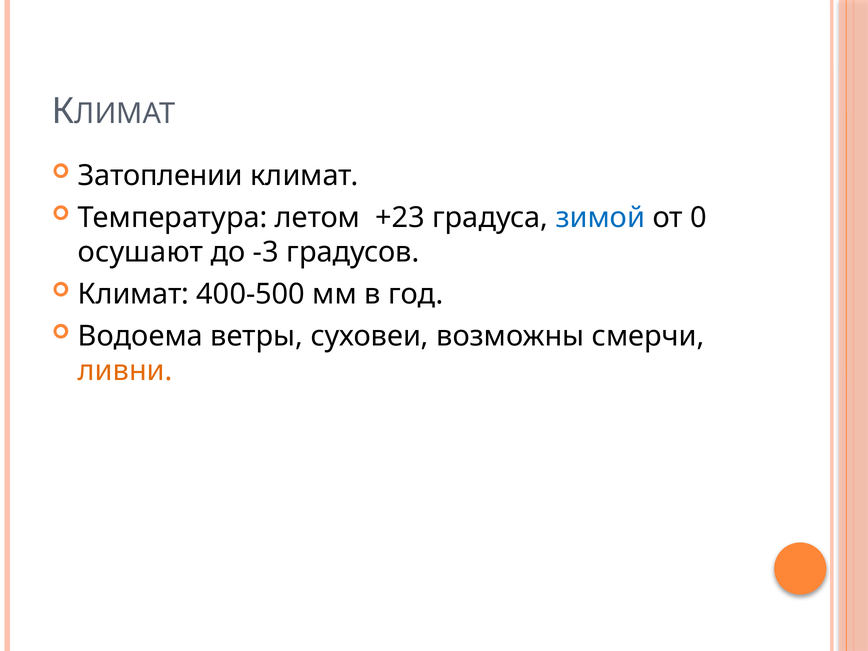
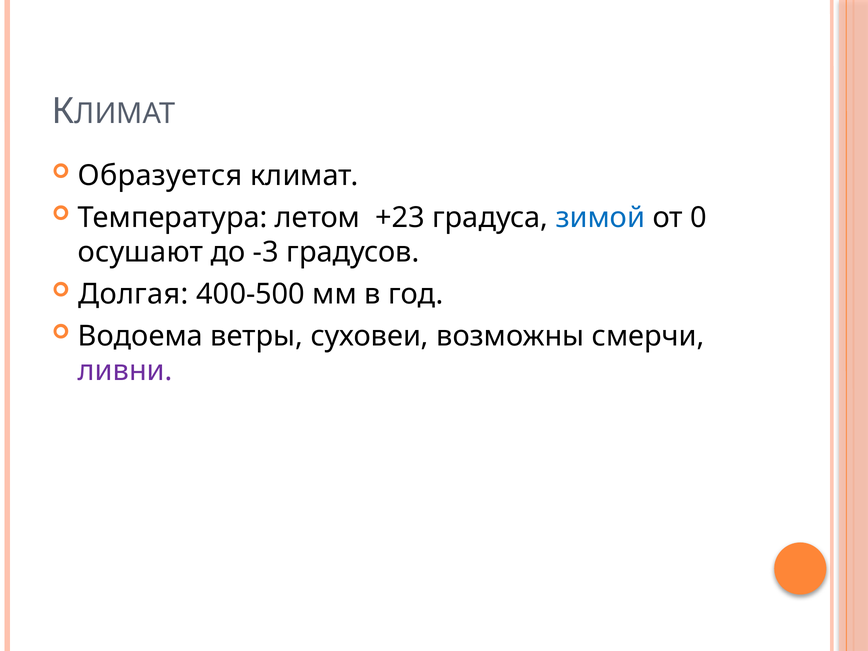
Затоплении: Затоплении -> Образуется
Климат at (134, 294): Климат -> Долгая
ливни colour: orange -> purple
